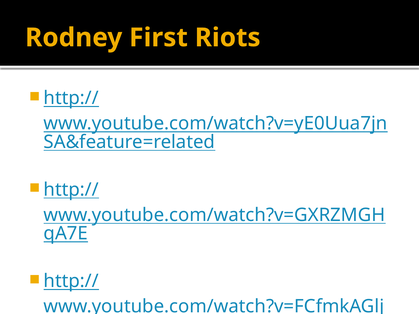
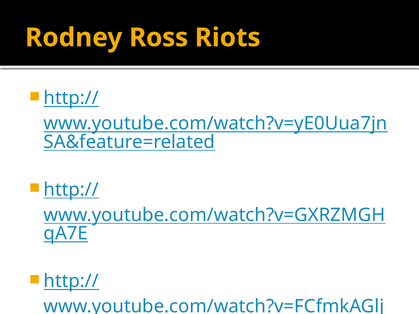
First: First -> Ross
